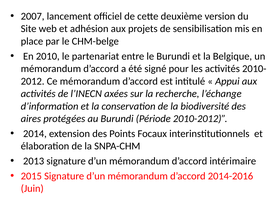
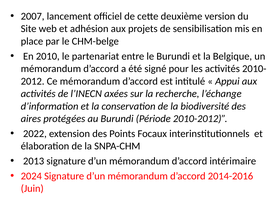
2014: 2014 -> 2022
2015: 2015 -> 2024
